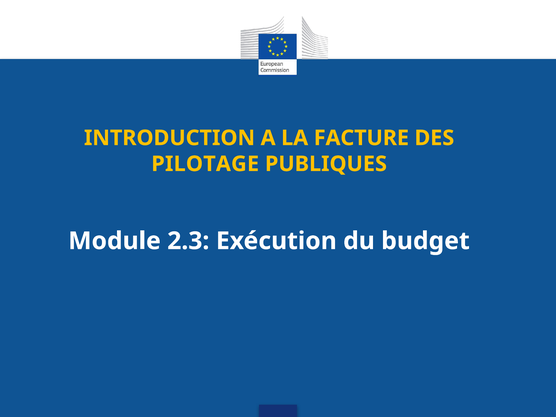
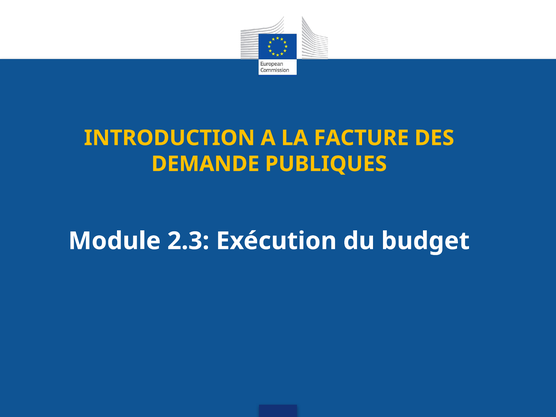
PILOTAGE: PILOTAGE -> DEMANDE
